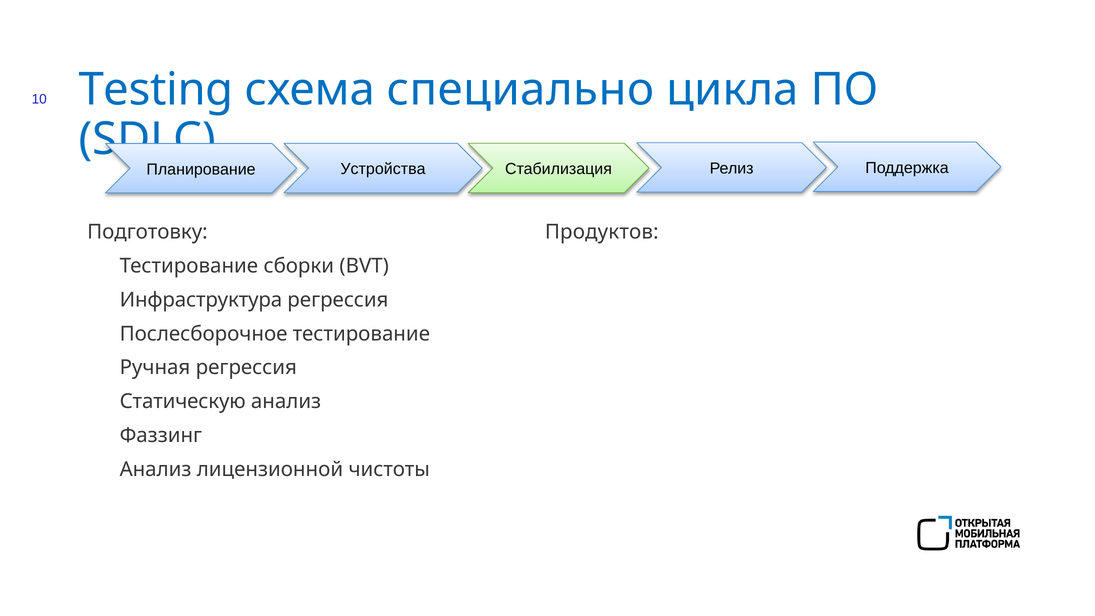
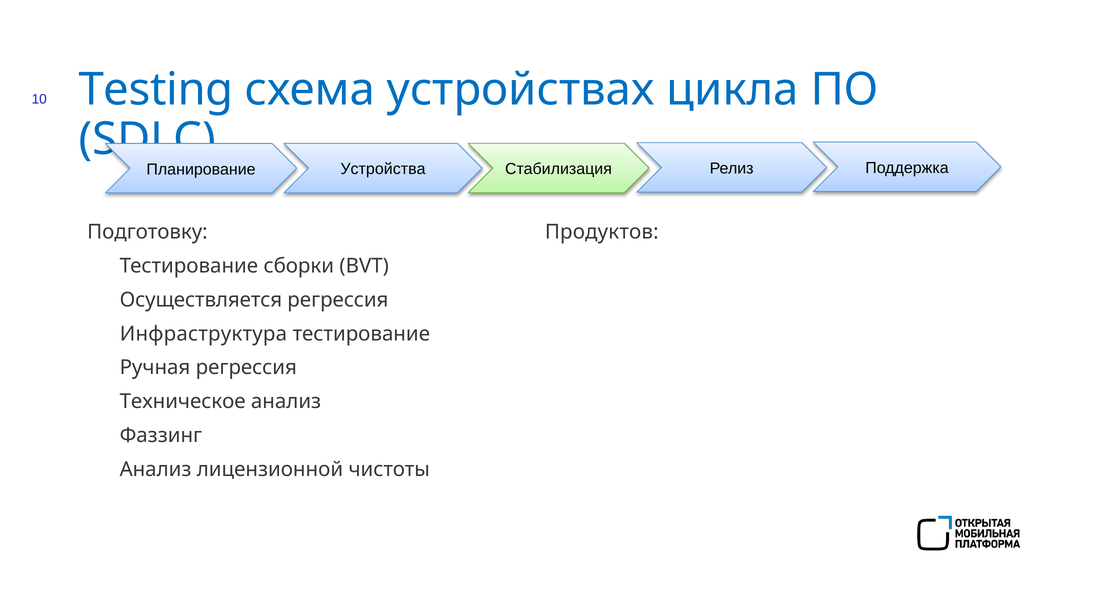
специально: специально -> устройствах
Инфраструктура: Инфраструктура -> Осуществляется
Послесборочное: Послесборочное -> Инфраструктура
Статическую: Статическую -> Техническое
